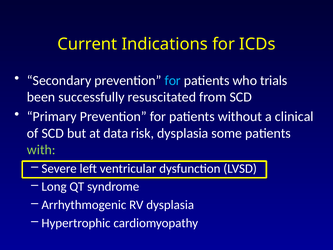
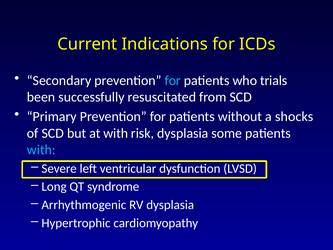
clinical: clinical -> shocks
at data: data -> with
with at (41, 150) colour: light green -> light blue
